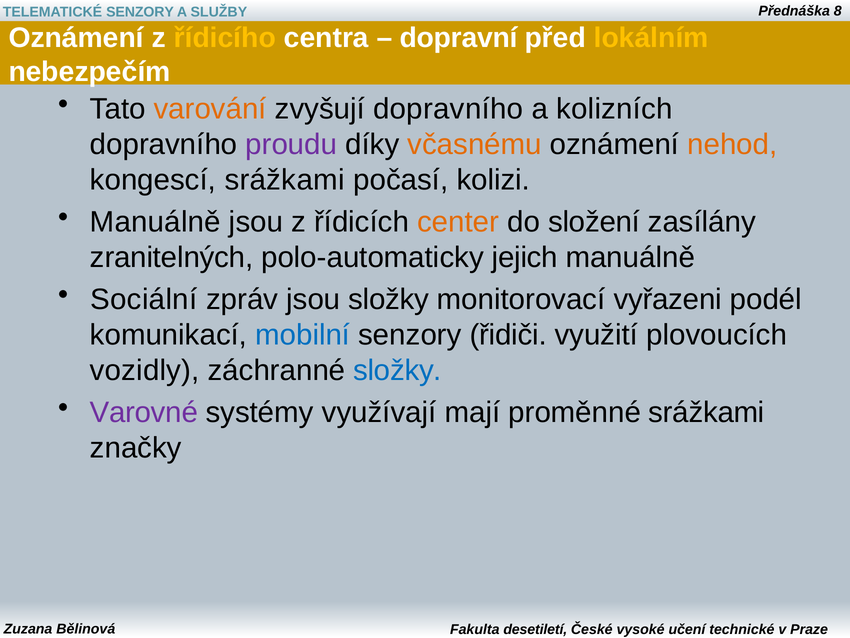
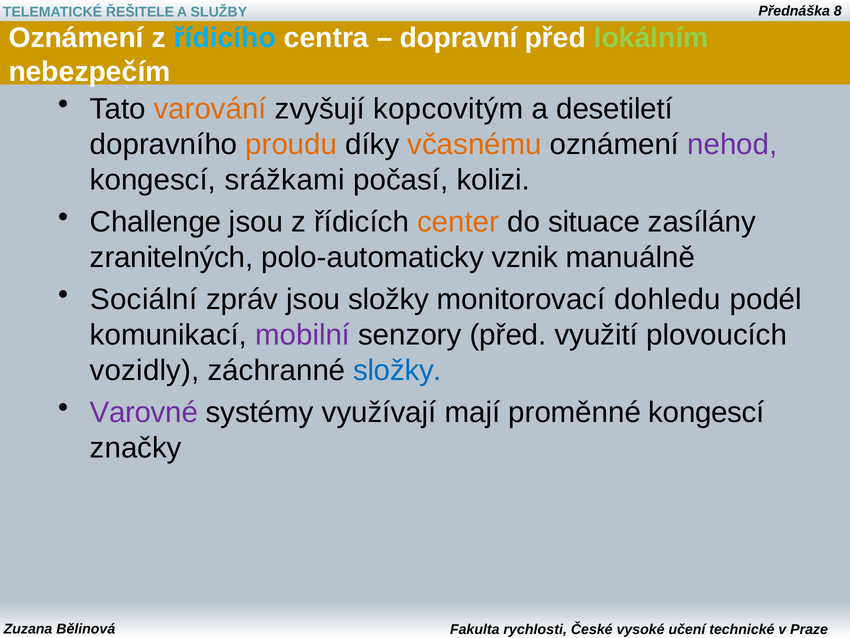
SENZORY at (140, 12): SENZORY -> ŘEŠITELE
řídicího colour: yellow -> light blue
lokálním colour: yellow -> light green
zvyšují dopravního: dopravního -> kopcovitým
kolizních: kolizních -> desetiletí
proudu colour: purple -> orange
nehod colour: orange -> purple
Manuálně at (155, 222): Manuálně -> Challenge
složení: složení -> situace
jejich: jejich -> vznik
vyřazeni: vyřazeni -> dohledu
mobilní colour: blue -> purple
senzory řidiči: řidiči -> před
proměnné srážkami: srážkami -> kongescí
desetiletí: desetiletí -> rychlosti
